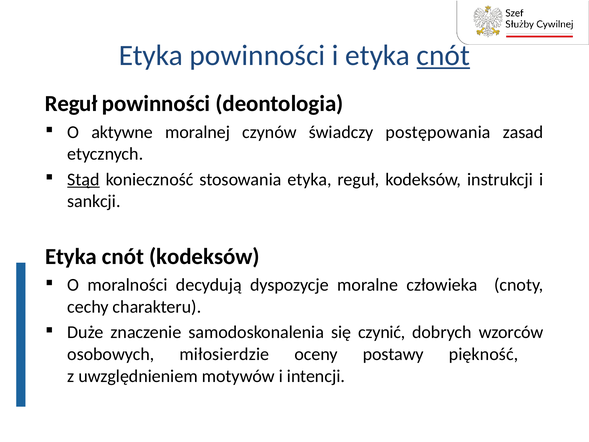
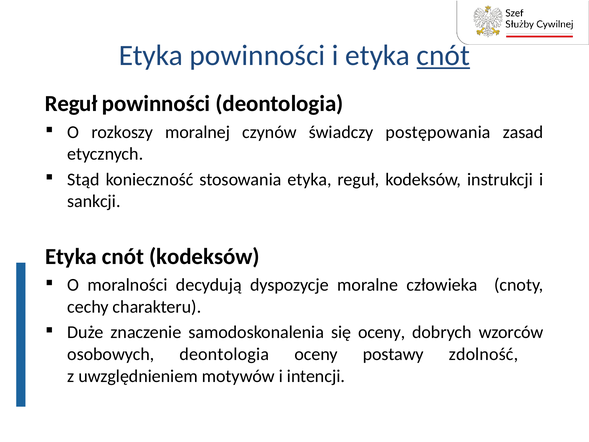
aktywne: aktywne -> rozkoszy
Stąd underline: present -> none
się czynić: czynić -> oceny
osobowych miłosierdzie: miłosierdzie -> deontologia
piękność: piękność -> zdolność
